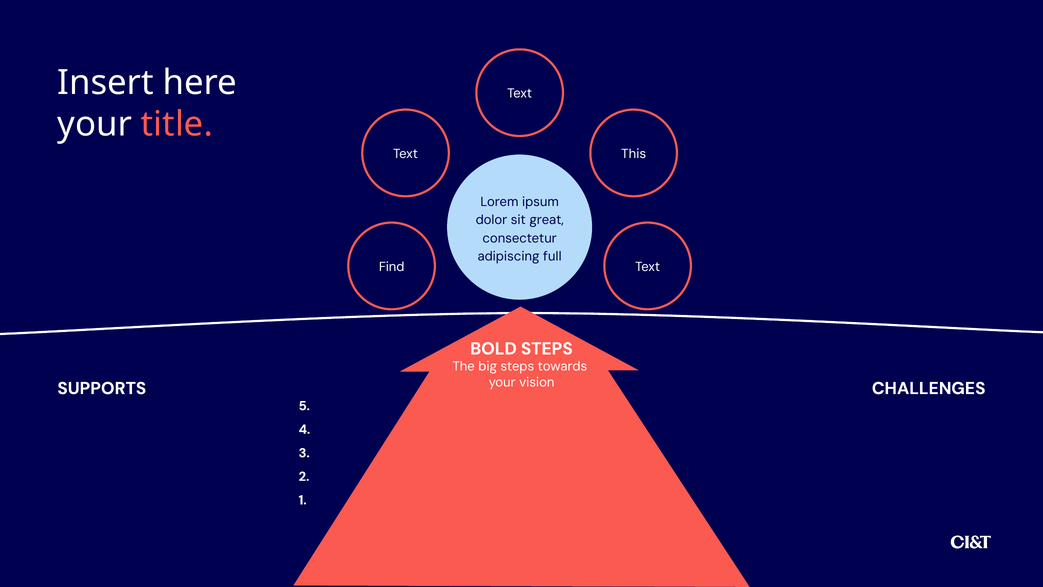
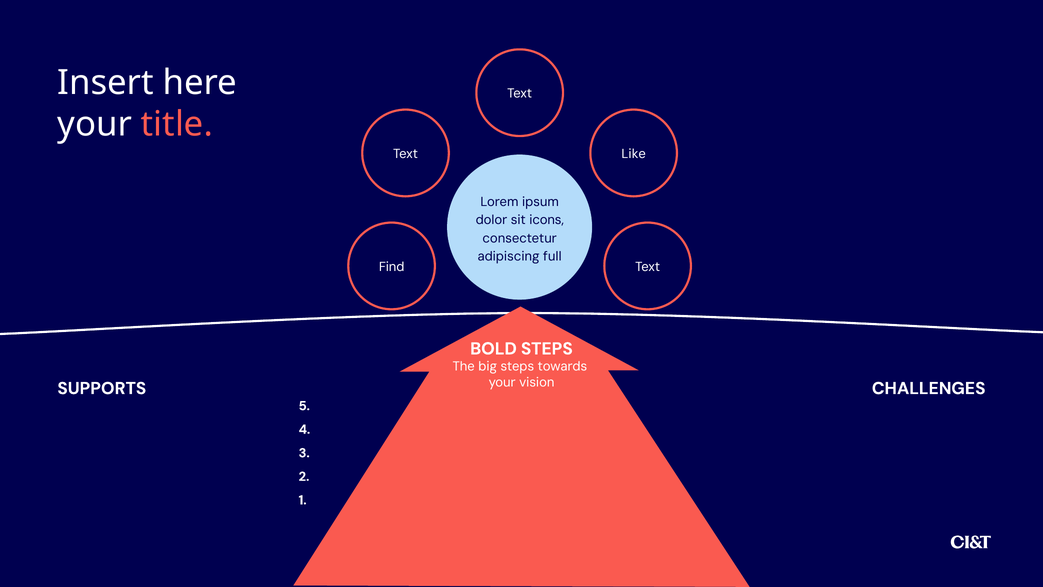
This: This -> Like
great: great -> icons
